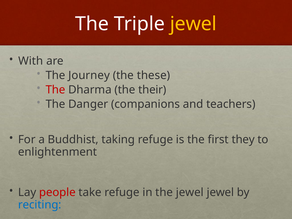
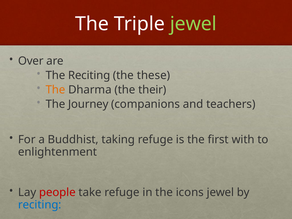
jewel at (193, 24) colour: yellow -> light green
With: With -> Over
The Journey: Journey -> Reciting
The at (55, 90) colour: red -> orange
Danger: Danger -> Journey
they: they -> with
the jewel: jewel -> icons
